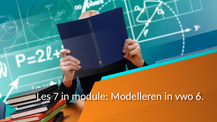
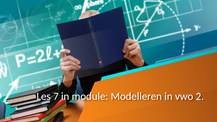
6: 6 -> 2
